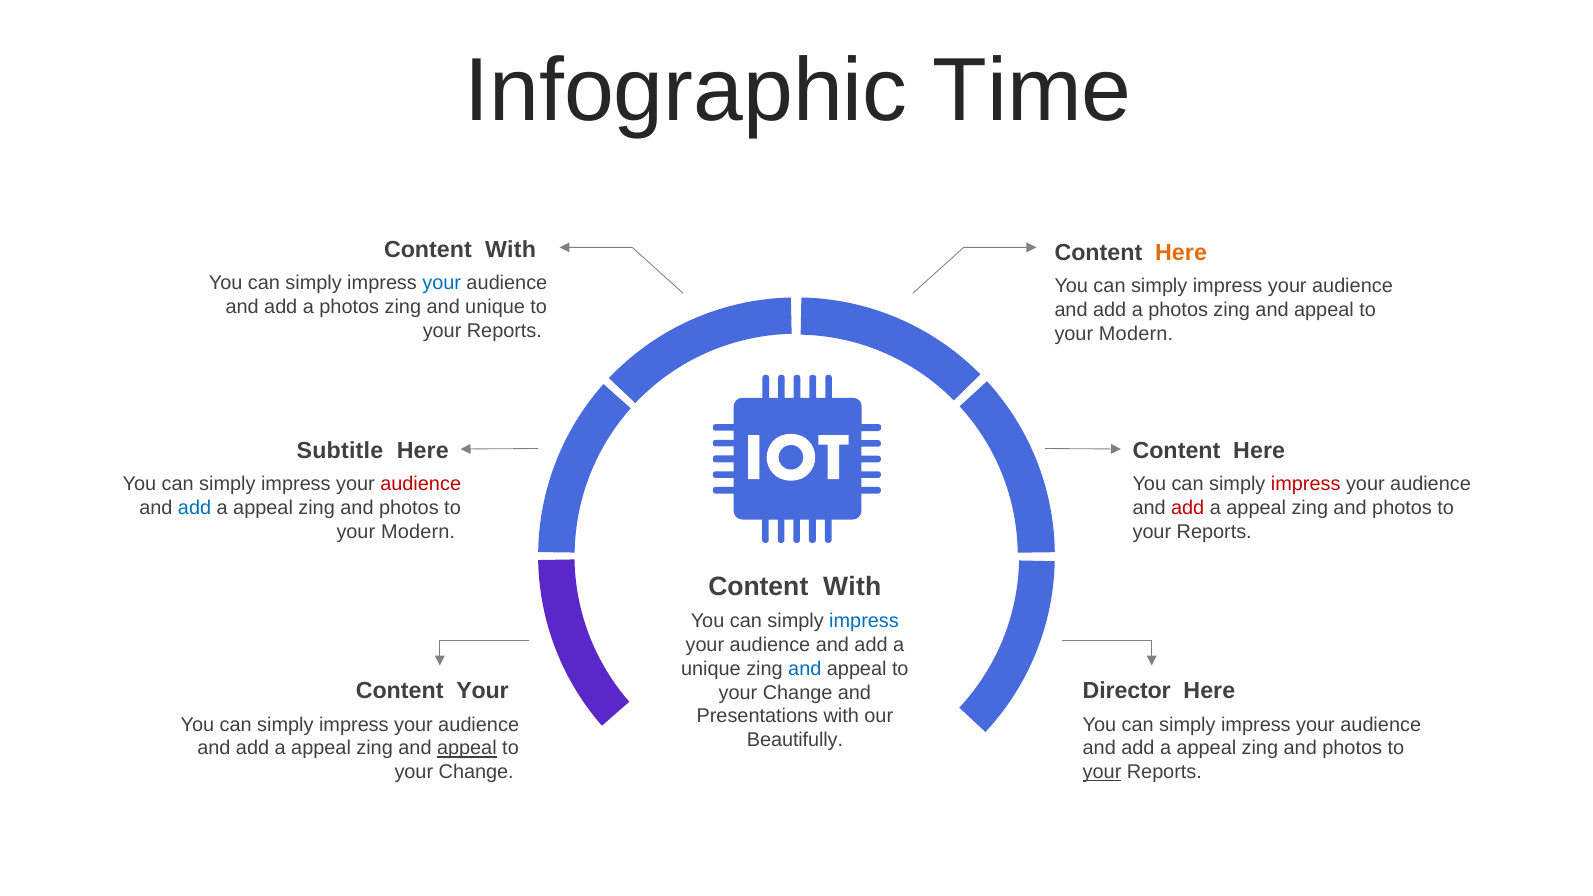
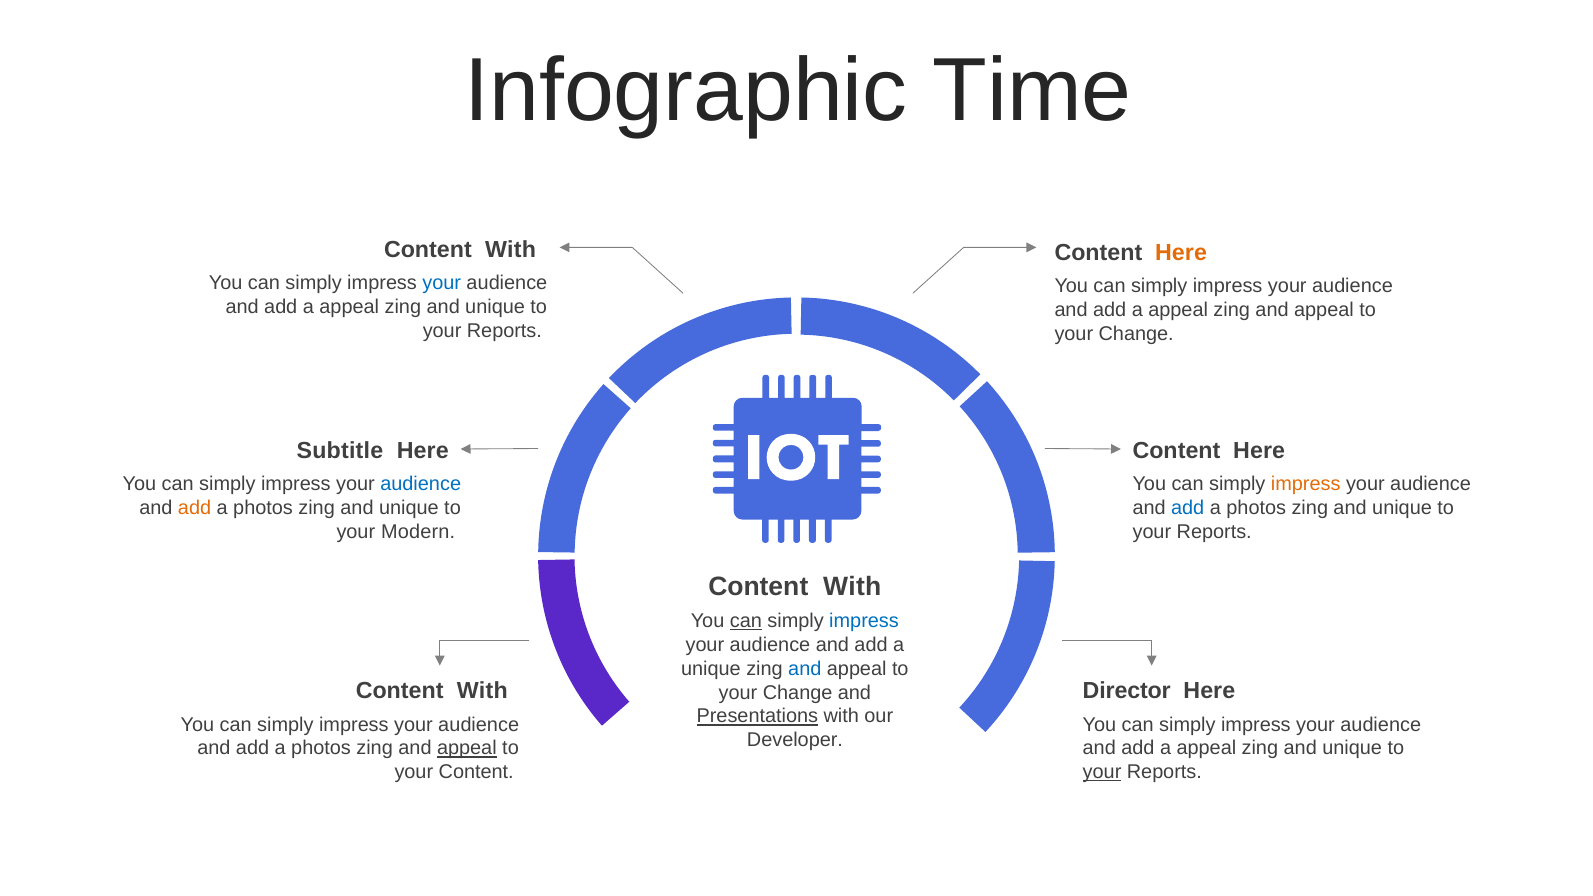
photos at (349, 307): photos -> appeal
photos at (1178, 310): photos -> appeal
Modern at (1136, 334): Modern -> Change
audience at (421, 484) colour: red -> blue
impress at (1306, 484) colour: red -> orange
add at (195, 508) colour: blue -> orange
appeal at (263, 508): appeal -> photos
photos at (409, 508): photos -> unique
add at (1188, 508) colour: red -> blue
appeal at (1256, 508): appeal -> photos
photos at (1402, 508): photos -> unique
can at (746, 621) underline: none -> present
Your at (482, 691): Your -> With
Presentations underline: none -> present
Beautifully: Beautifully -> Developer
appeal at (321, 748): appeal -> photos
photos at (1352, 748): photos -> unique
Change at (476, 772): Change -> Content
